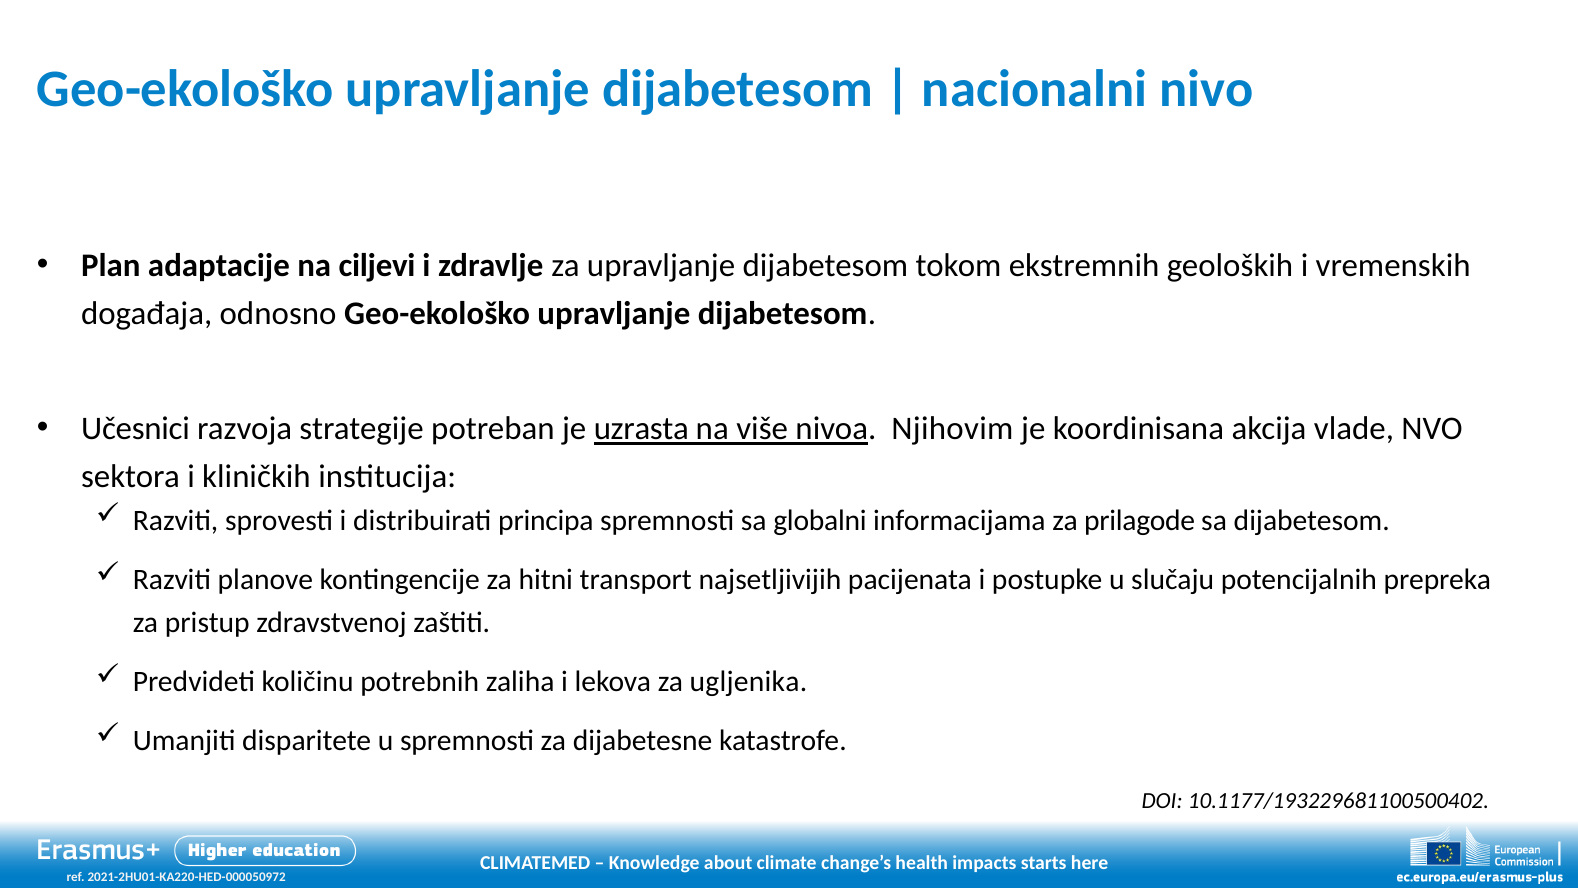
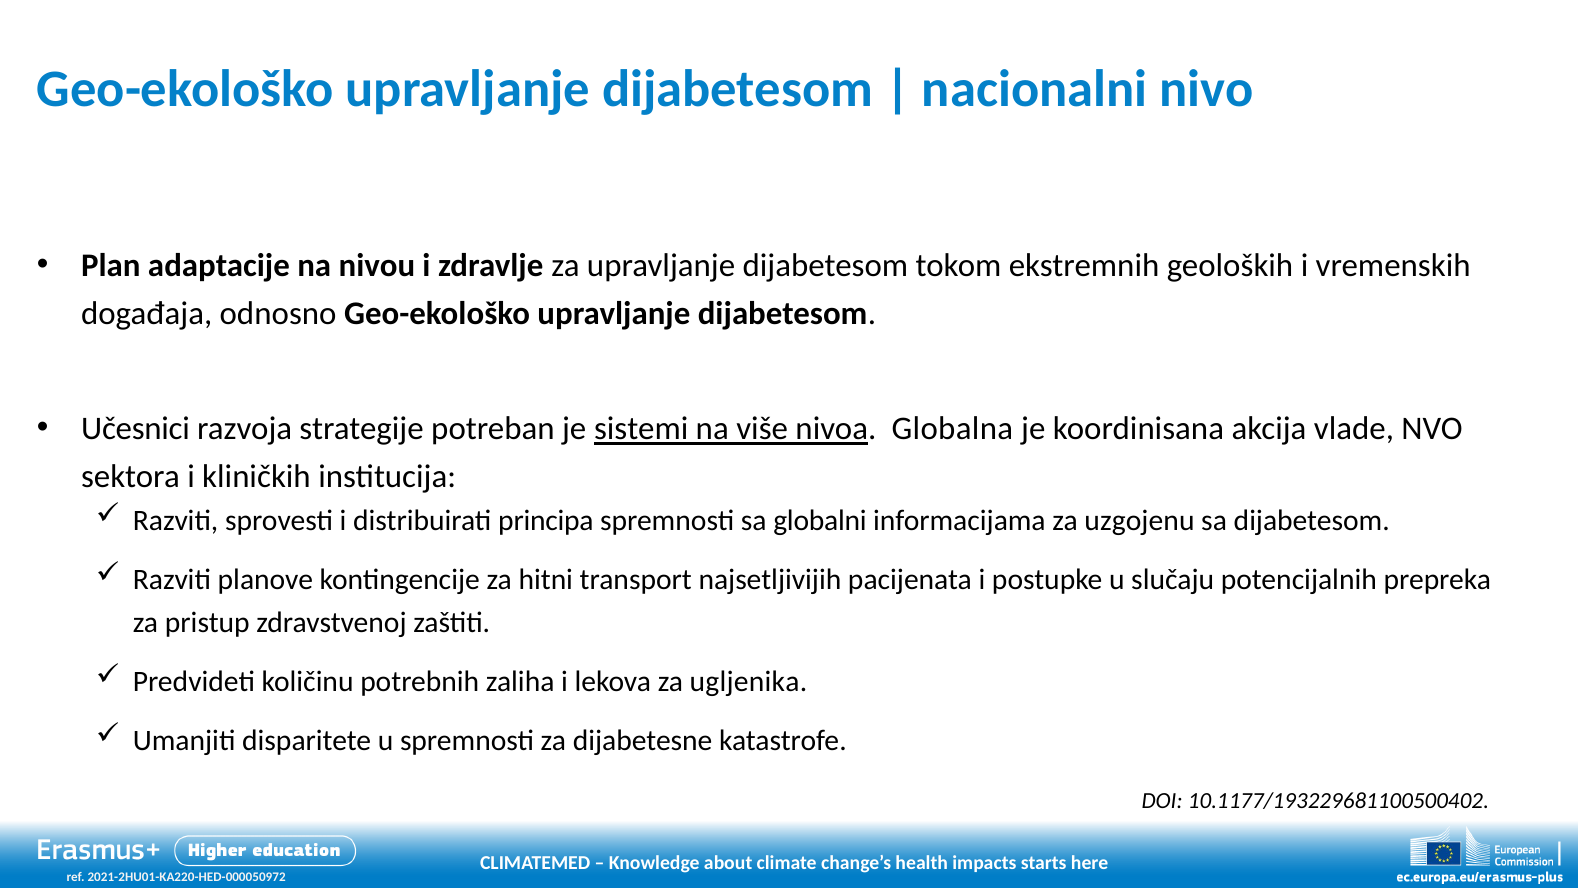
ciljevi: ciljevi -> nivou
uzrasta: uzrasta -> sistemi
Njihovim: Njihovim -> Globalna
prilagode: prilagode -> uzgojenu
